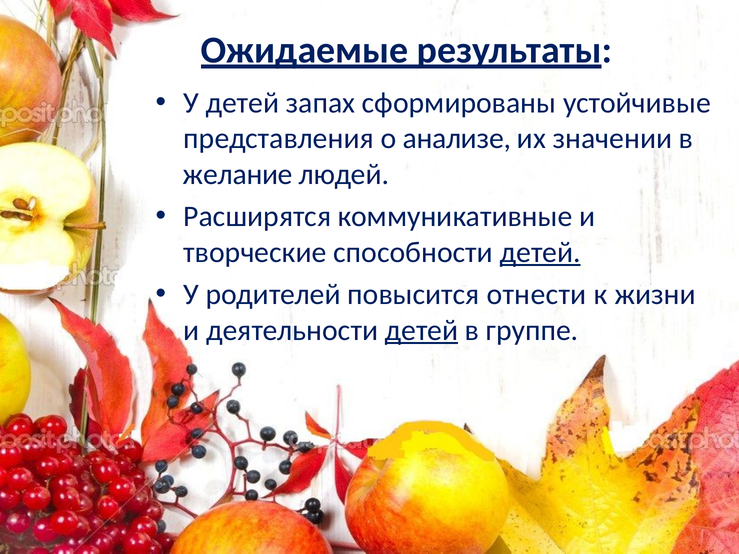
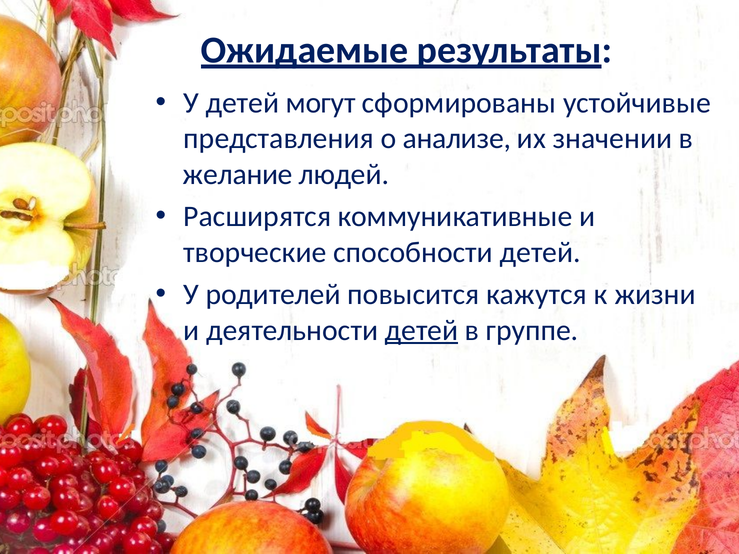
запах: запах -> могут
детей at (540, 252) underline: present -> none
отнести: отнести -> кажутся
